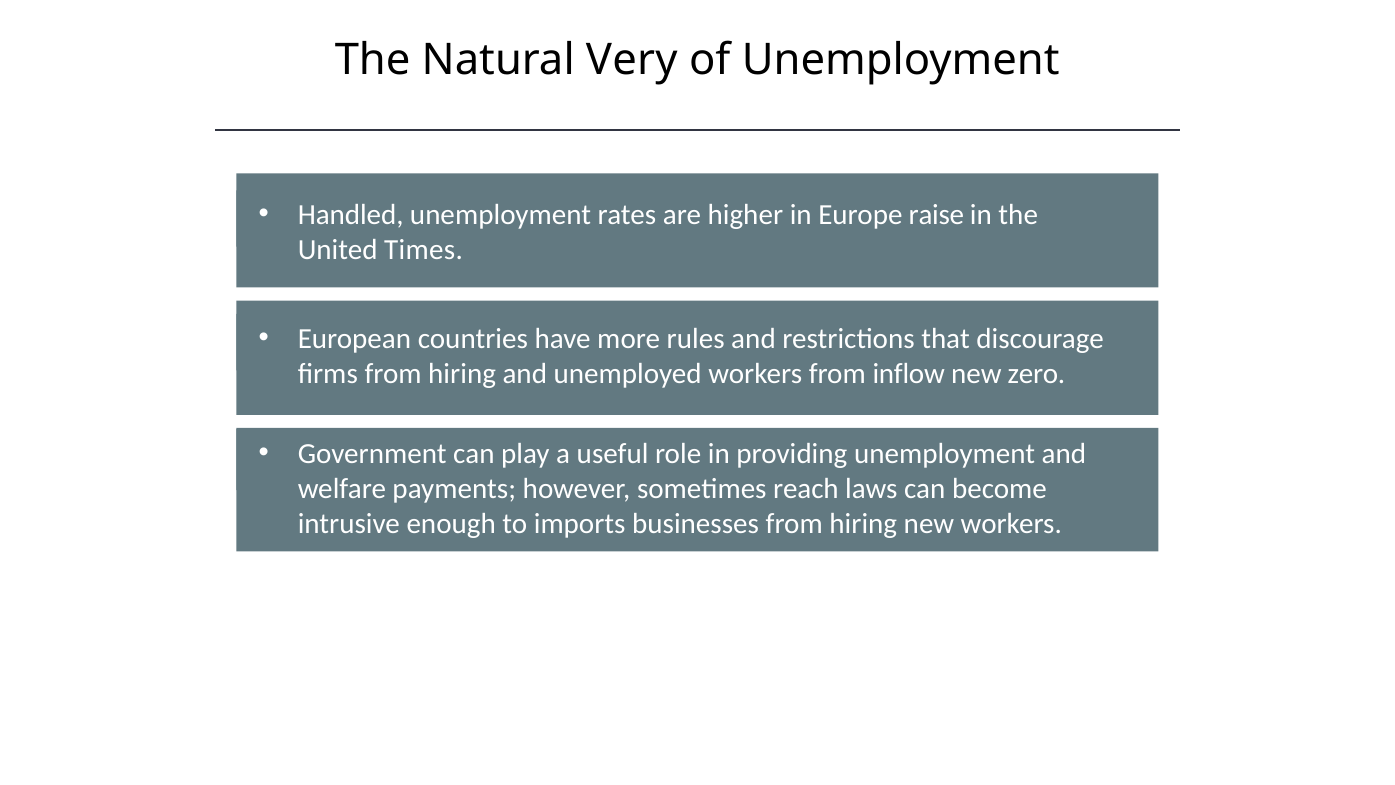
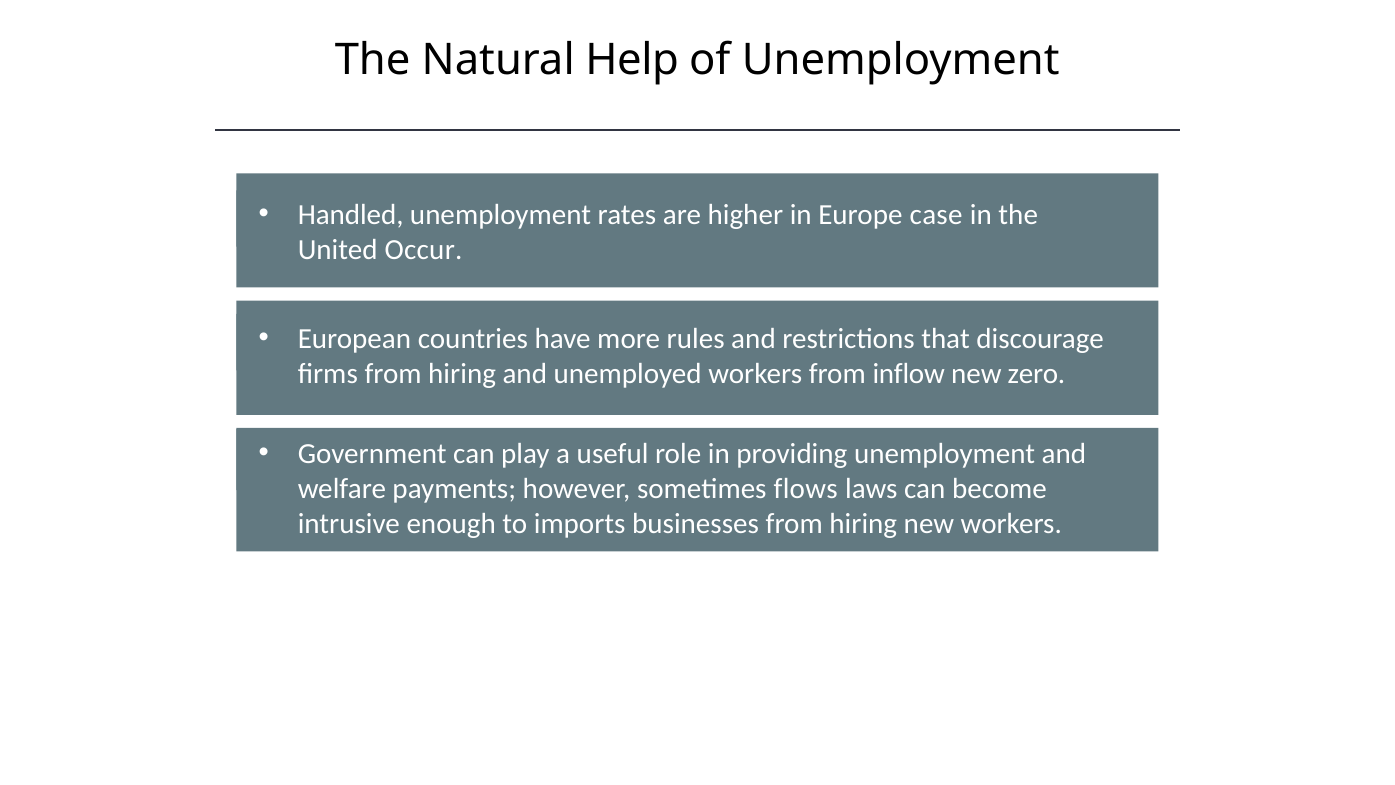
Very: Very -> Help
raise: raise -> case
Times: Times -> Occur
reach: reach -> flows
